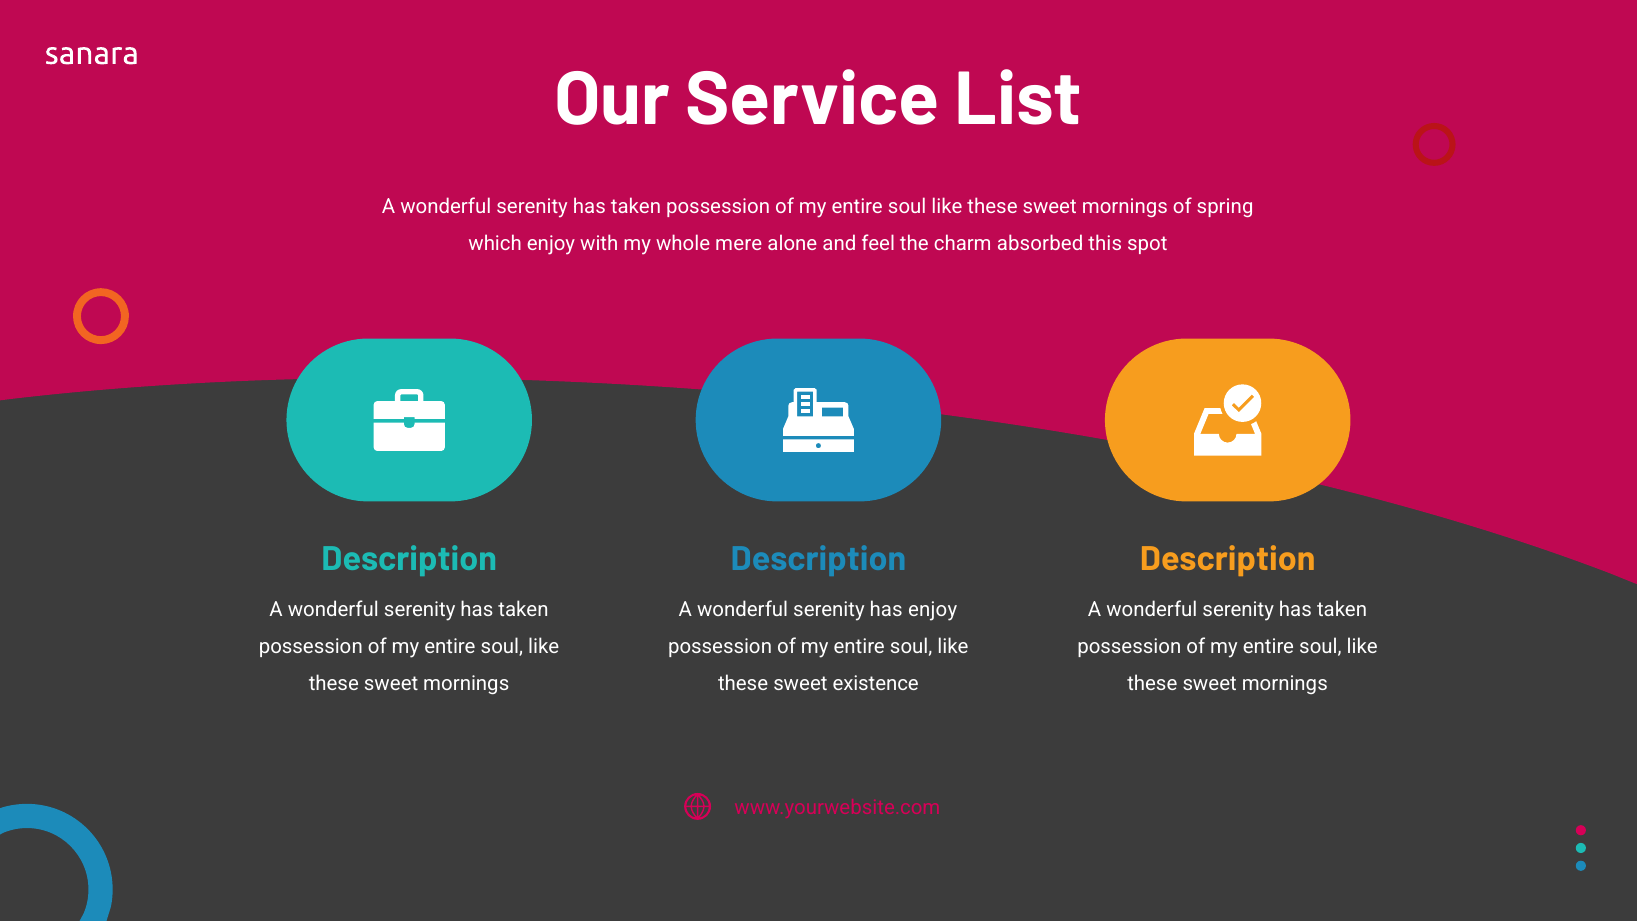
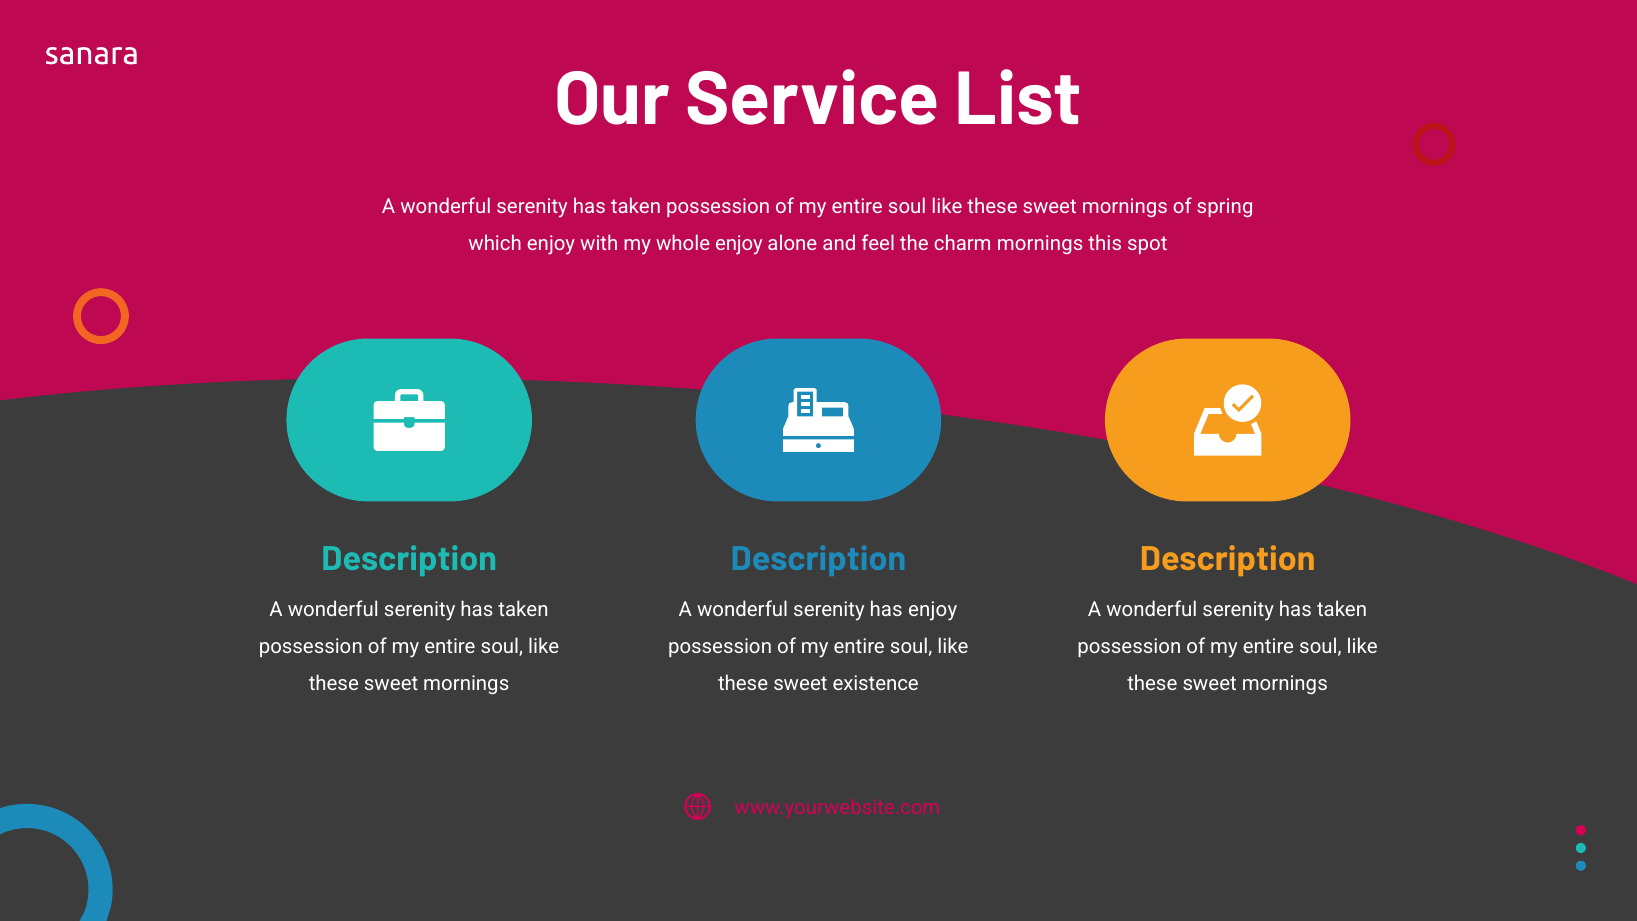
whole mere: mere -> enjoy
charm absorbed: absorbed -> mornings
